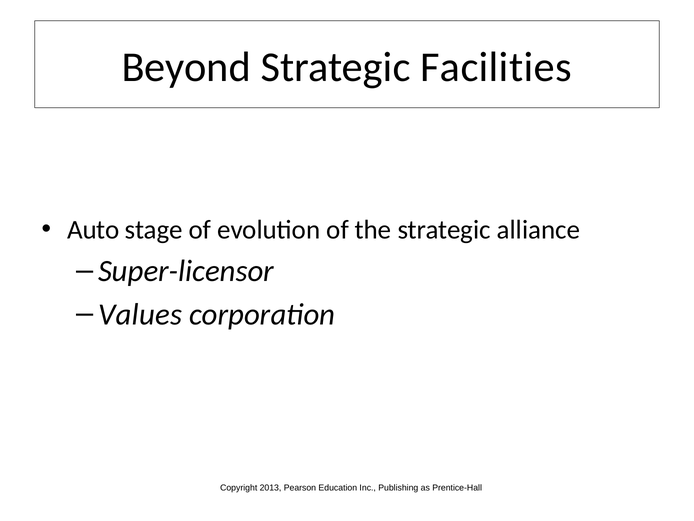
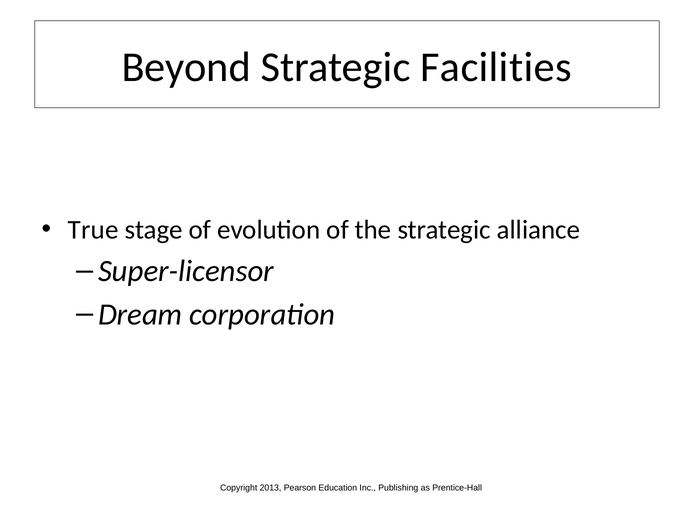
Auto: Auto -> True
Values: Values -> Dream
